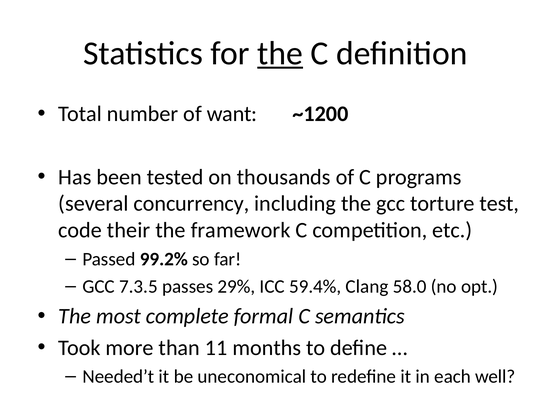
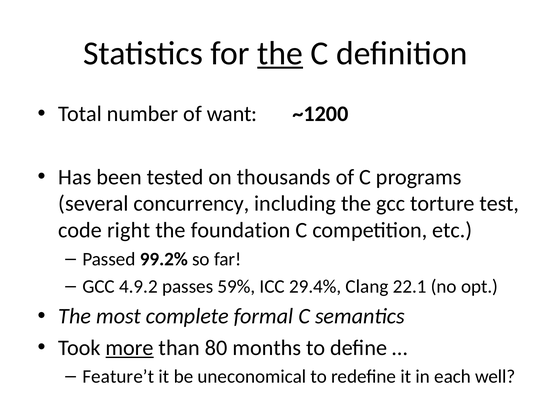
their: their -> right
framework: framework -> foundation
7.3.5: 7.3.5 -> 4.9.2
29%: 29% -> 59%
59.4%: 59.4% -> 29.4%
58.0: 58.0 -> 22.1
more underline: none -> present
11: 11 -> 80
Needed’t: Needed’t -> Feature’t
